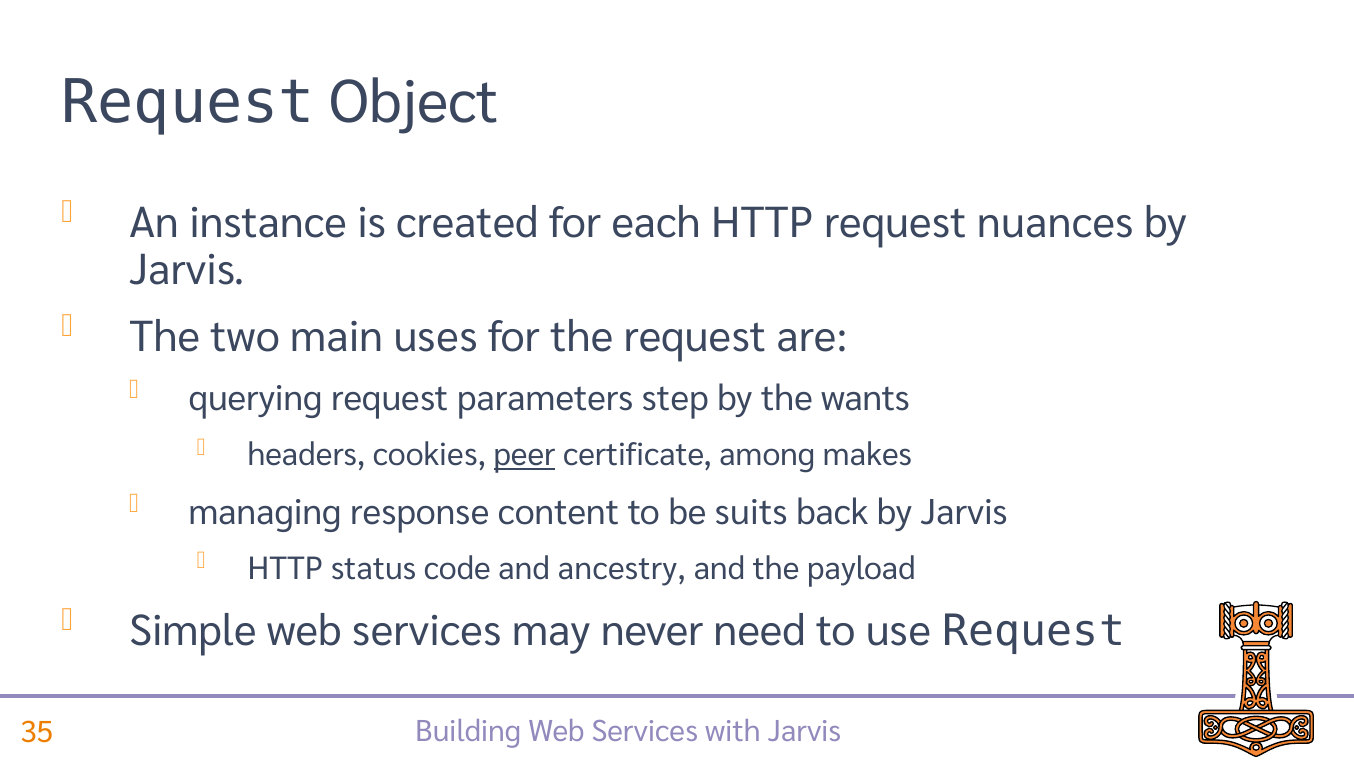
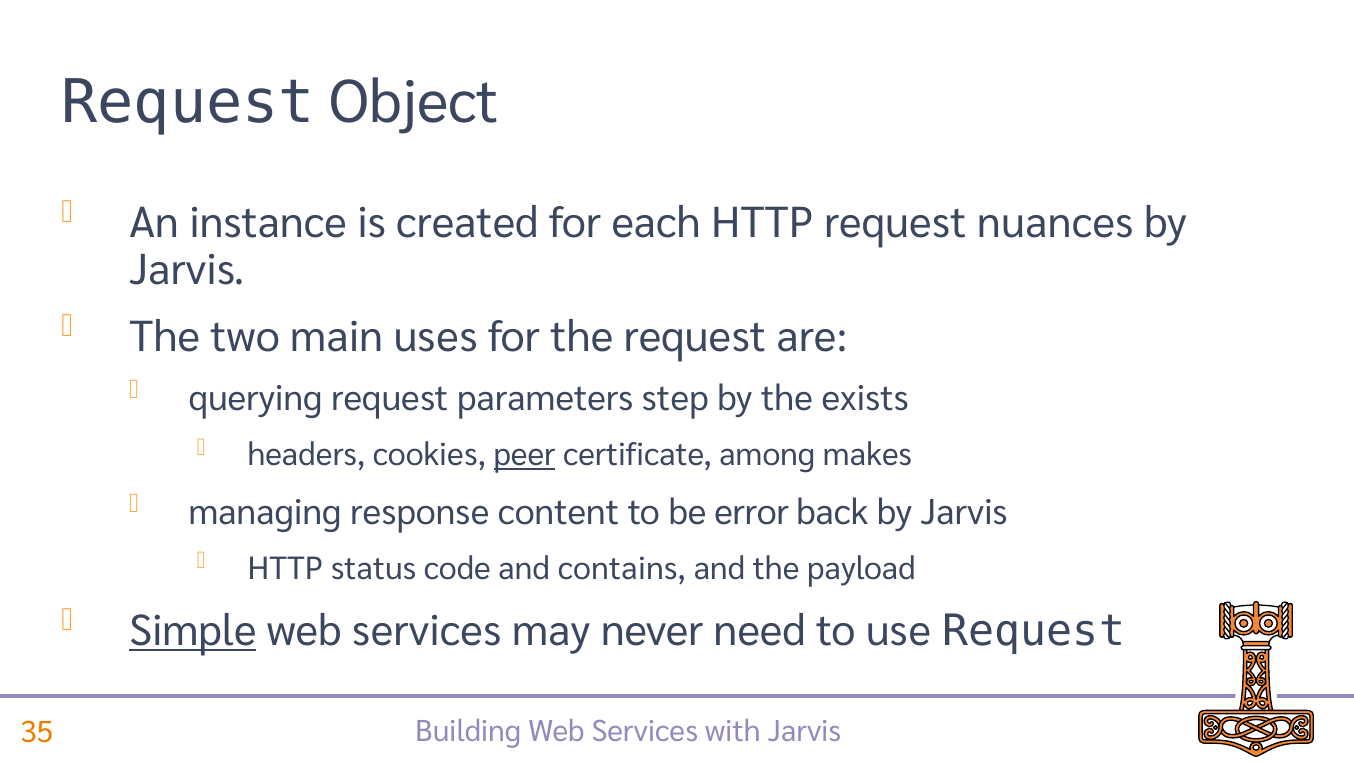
wants: wants -> exists
suits: suits -> error
ancestry: ancestry -> contains
Simple underline: none -> present
